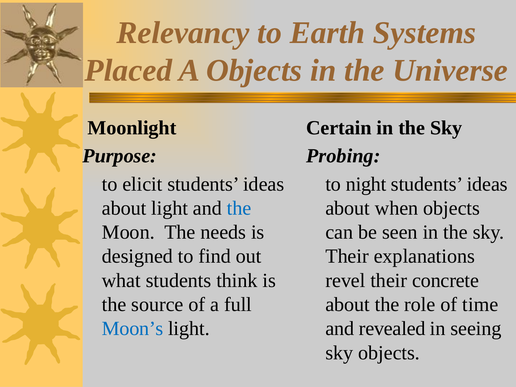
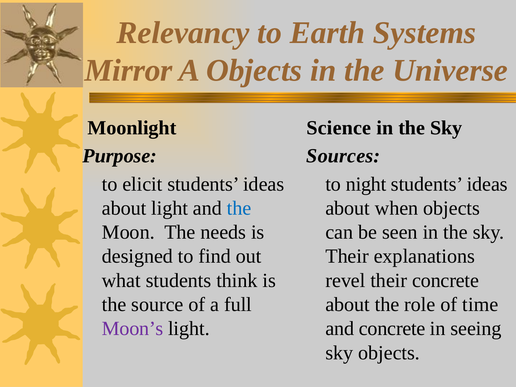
Placed: Placed -> Mirror
Certain: Certain -> Science
Probing: Probing -> Sources
Moon’s colour: blue -> purple
and revealed: revealed -> concrete
